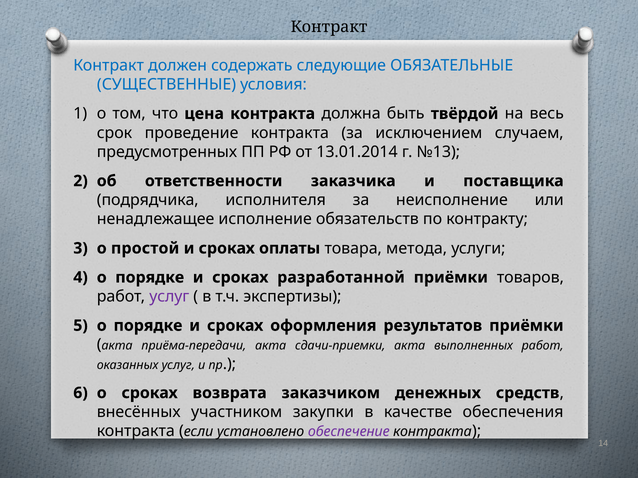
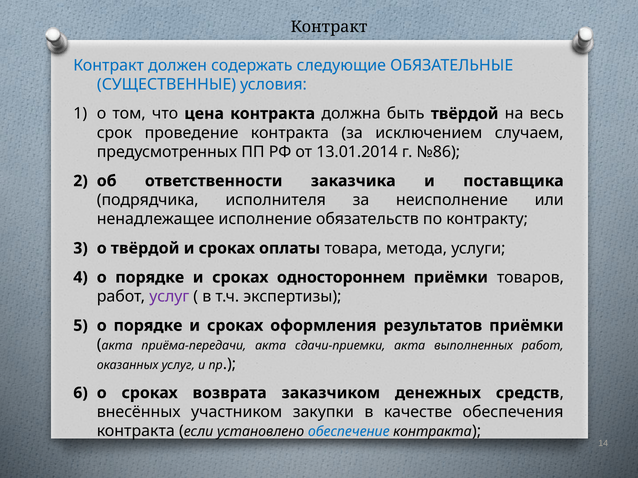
№13: №13 -> №86
о простой: простой -> твёрдой
разработанной: разработанной -> одностороннем
обеспечение colour: purple -> blue
